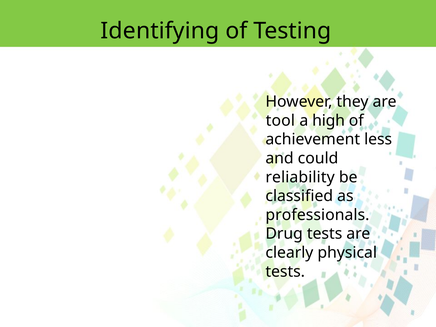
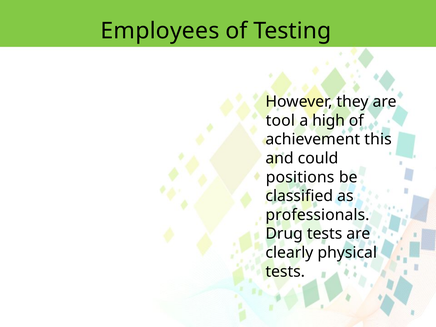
Identifying: Identifying -> Employees
less: less -> this
reliability: reliability -> positions
